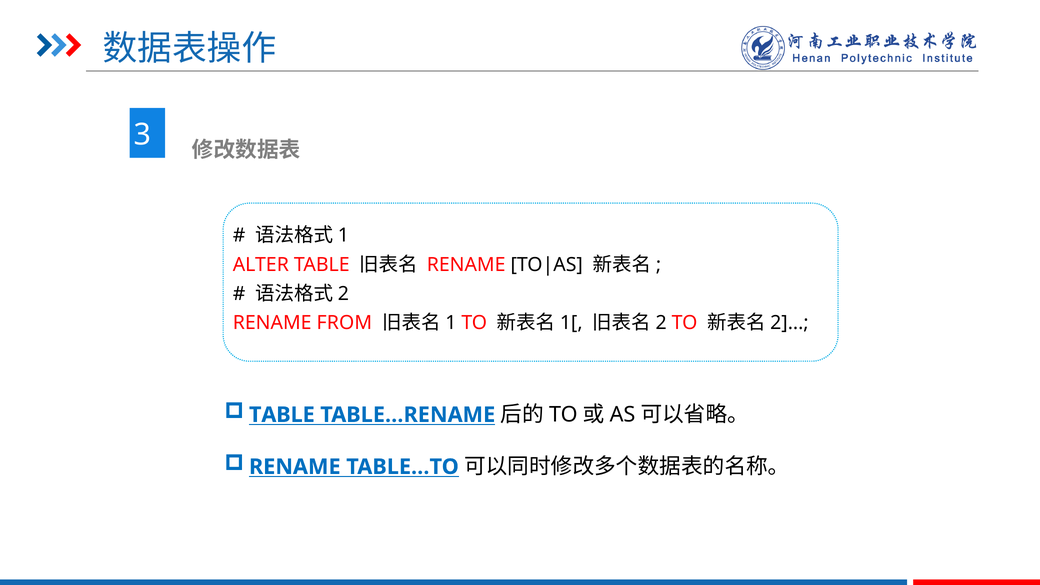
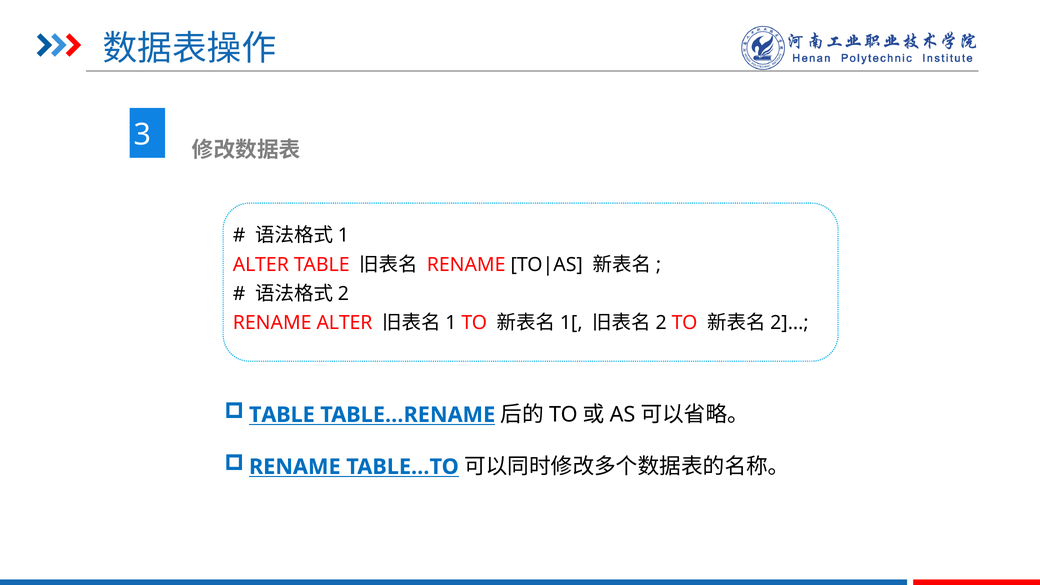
RENAME FROM: FROM -> ALTER
